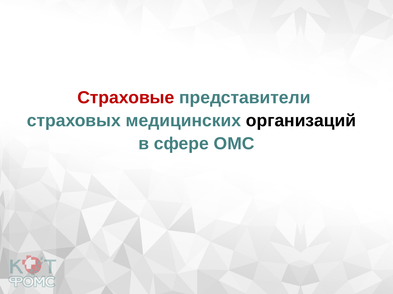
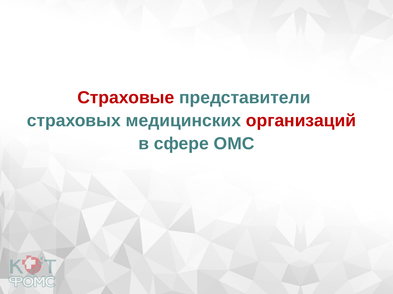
организаций colour: black -> red
